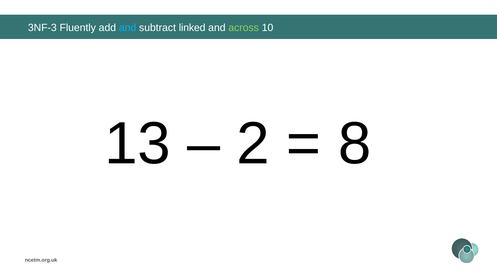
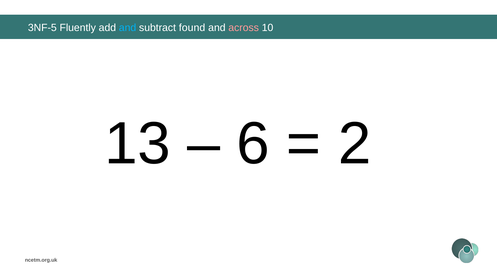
3NF-3: 3NF-3 -> 3NF-5
linked: linked -> found
across colour: light green -> pink
2: 2 -> 6
8: 8 -> 2
